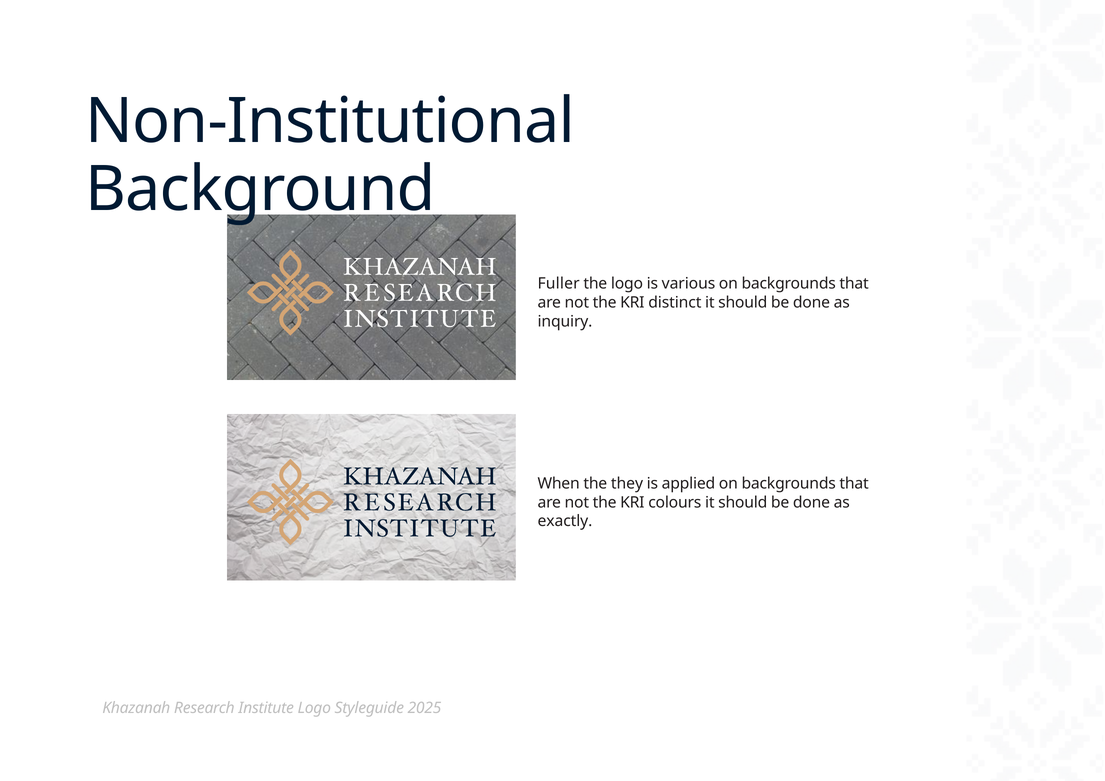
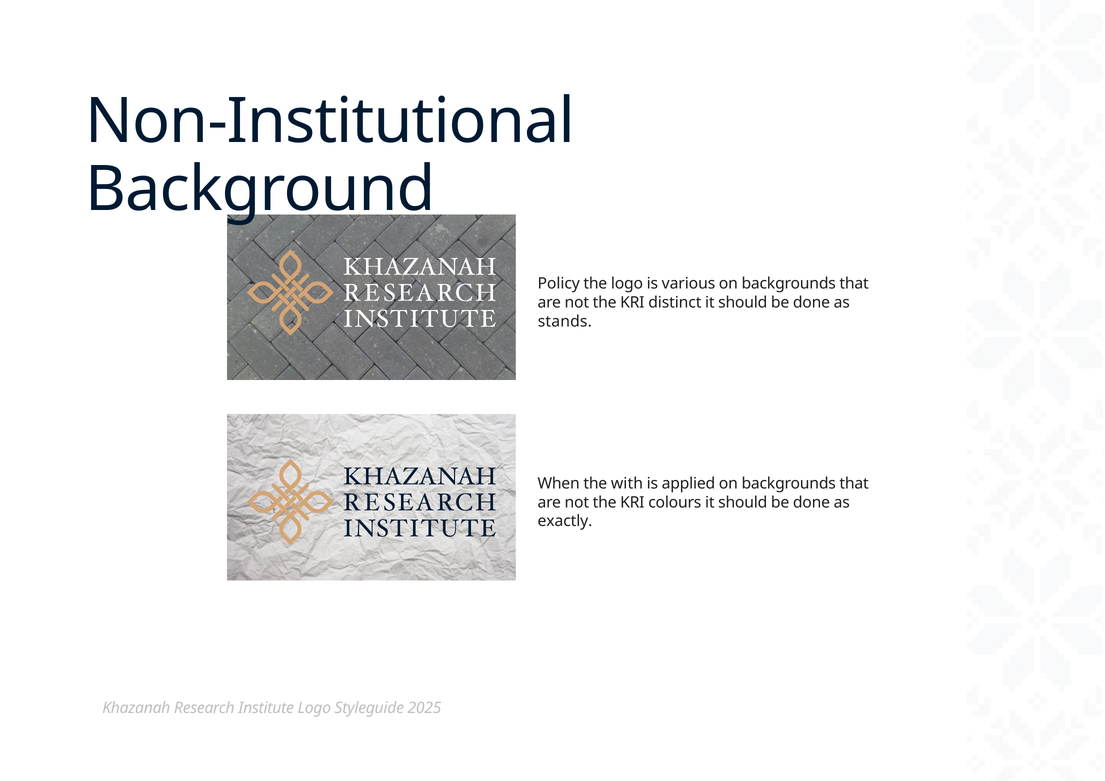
Fuller: Fuller -> Policy
inquiry: inquiry -> stands
they: they -> with
